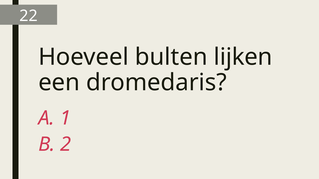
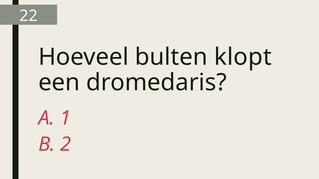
lijken: lijken -> klopt
